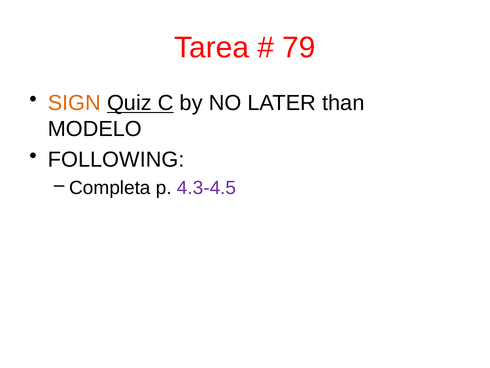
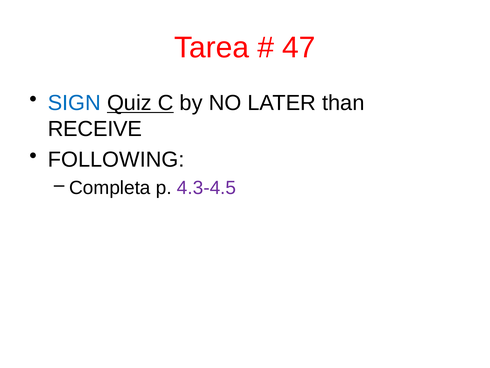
79: 79 -> 47
SIGN colour: orange -> blue
MODELO: MODELO -> RECEIVE
